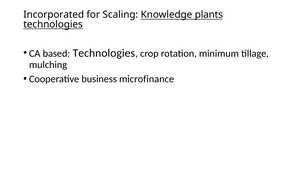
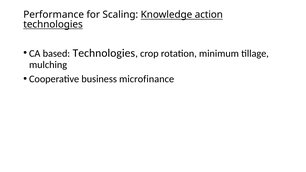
Incorporated: Incorporated -> Performance
plants: plants -> action
